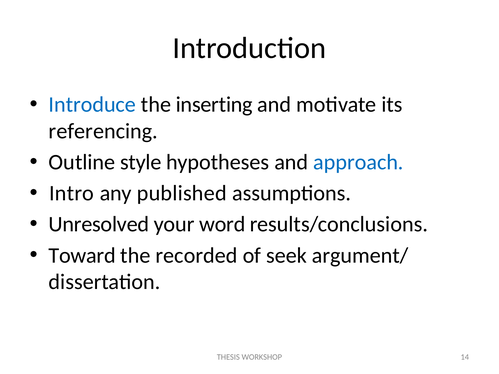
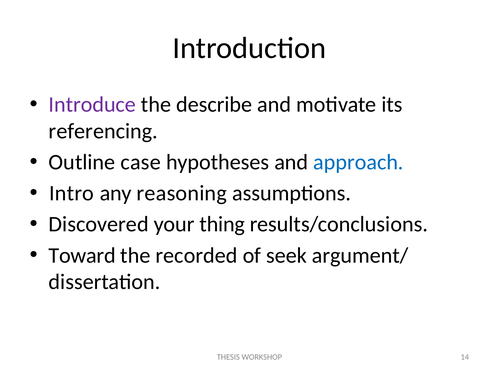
Introduce colour: blue -> purple
inserting: inserting -> describe
style: style -> case
published: published -> reasoning
Unresolved: Unresolved -> Discovered
word: word -> thing
